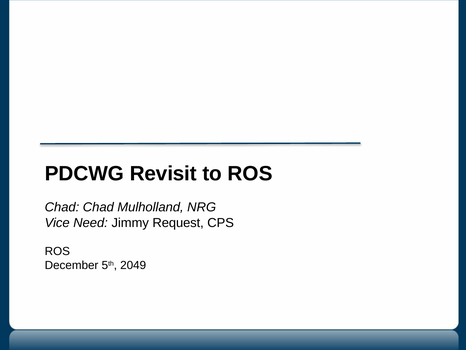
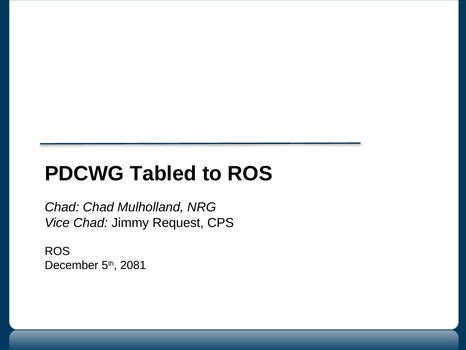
Revisit: Revisit -> Tabled
Vice Need: Need -> Chad
2049: 2049 -> 2081
